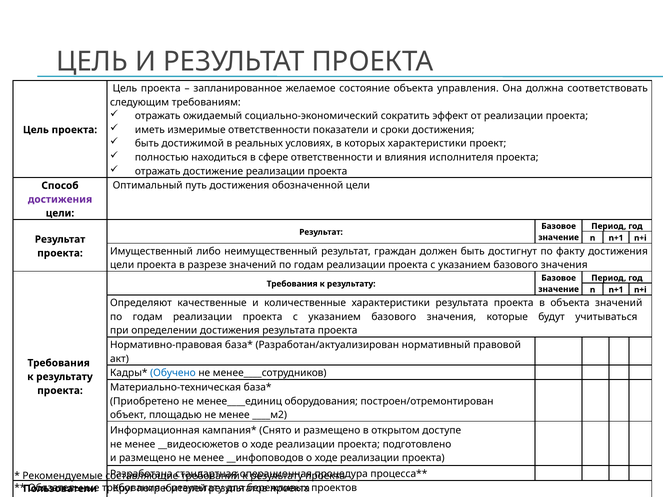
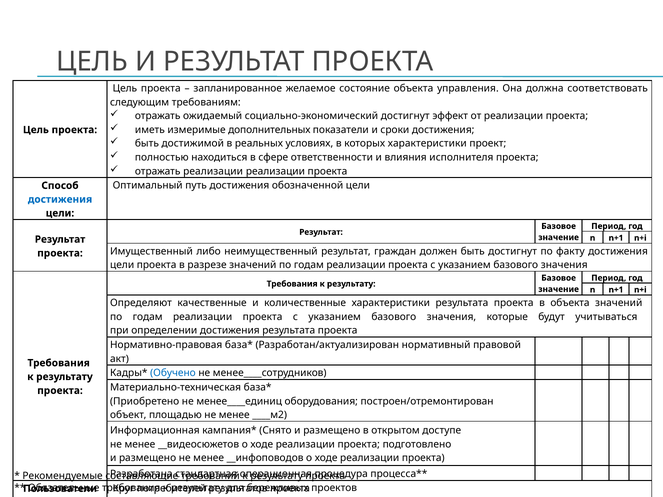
социально-экономический сократить: сократить -> достигнут
измеримые ответственности: ответственности -> дополнительных
отражать достижение: достижение -> реализации
достижения at (60, 199) colour: purple -> blue
